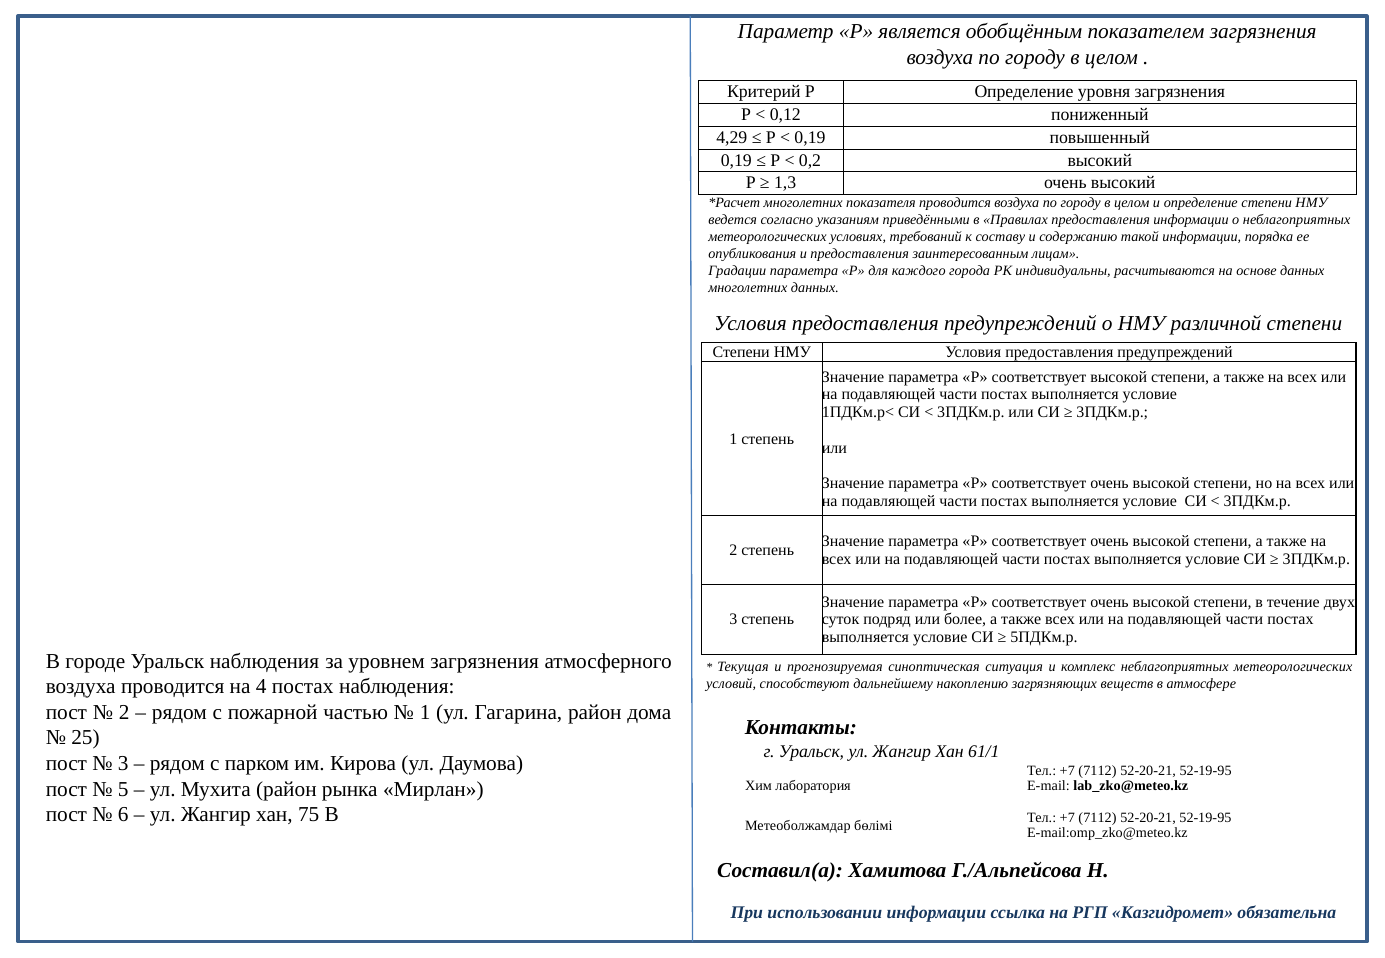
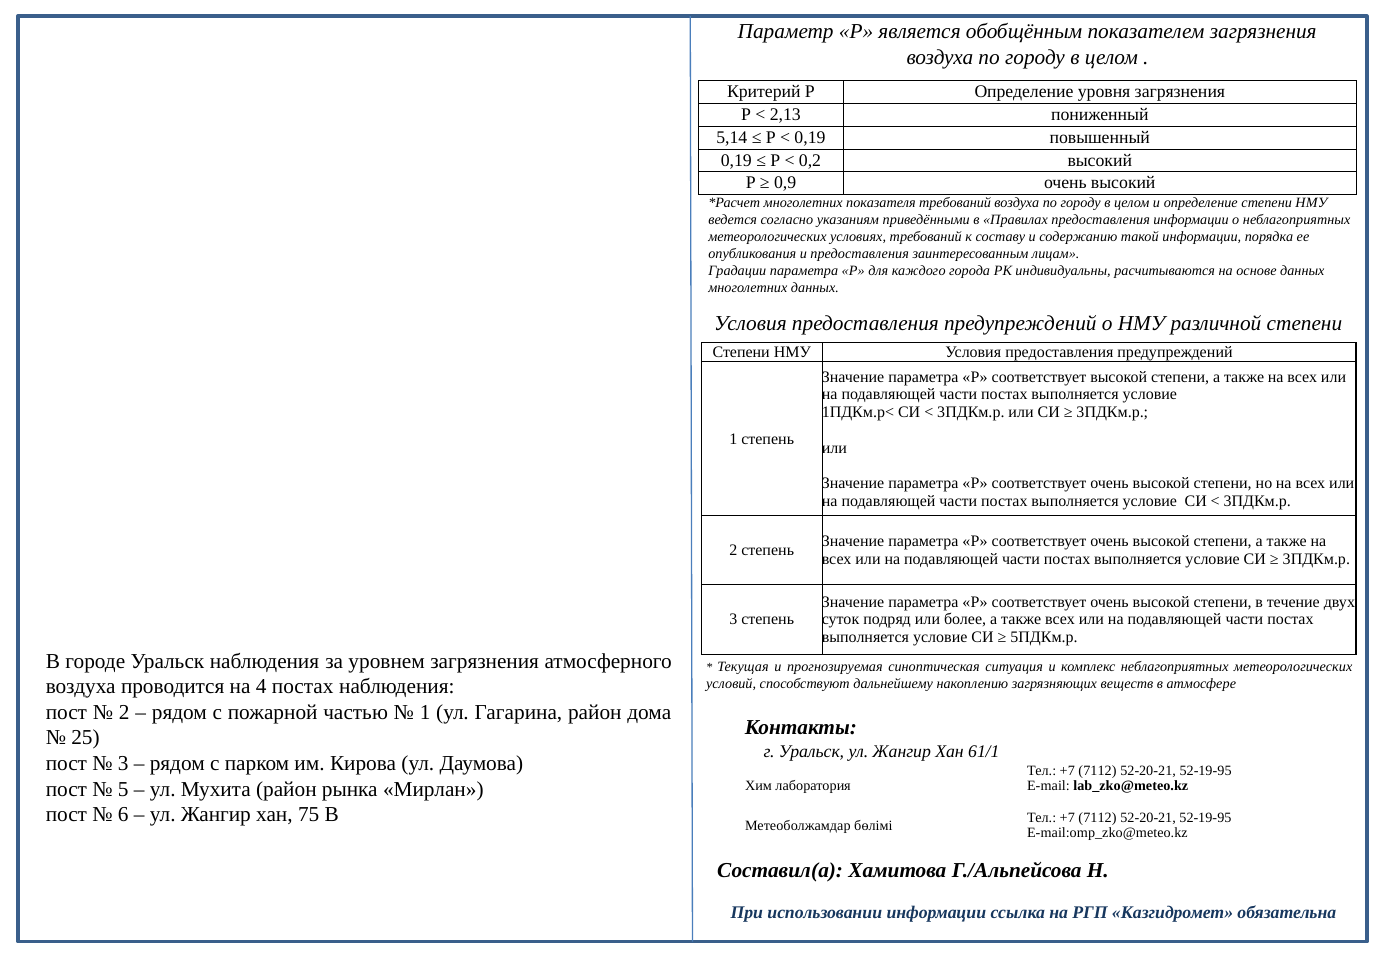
0,12: 0,12 -> 2,13
4,29: 4,29 -> 5,14
1,3: 1,3 -> 0,9
показателя проводится: проводится -> требований
